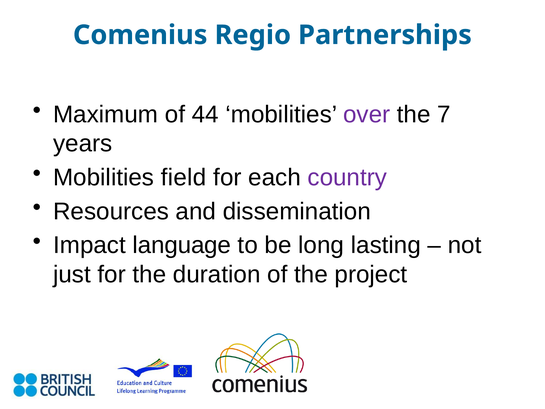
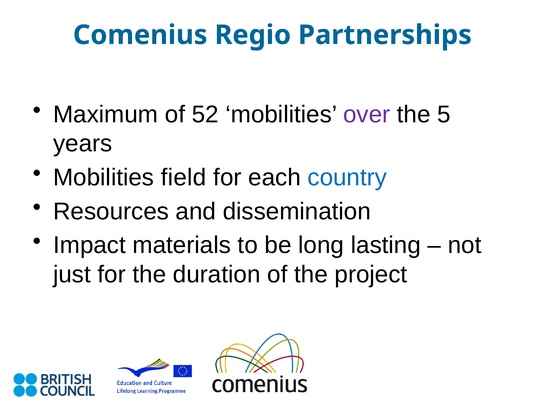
44: 44 -> 52
7: 7 -> 5
country colour: purple -> blue
language: language -> materials
